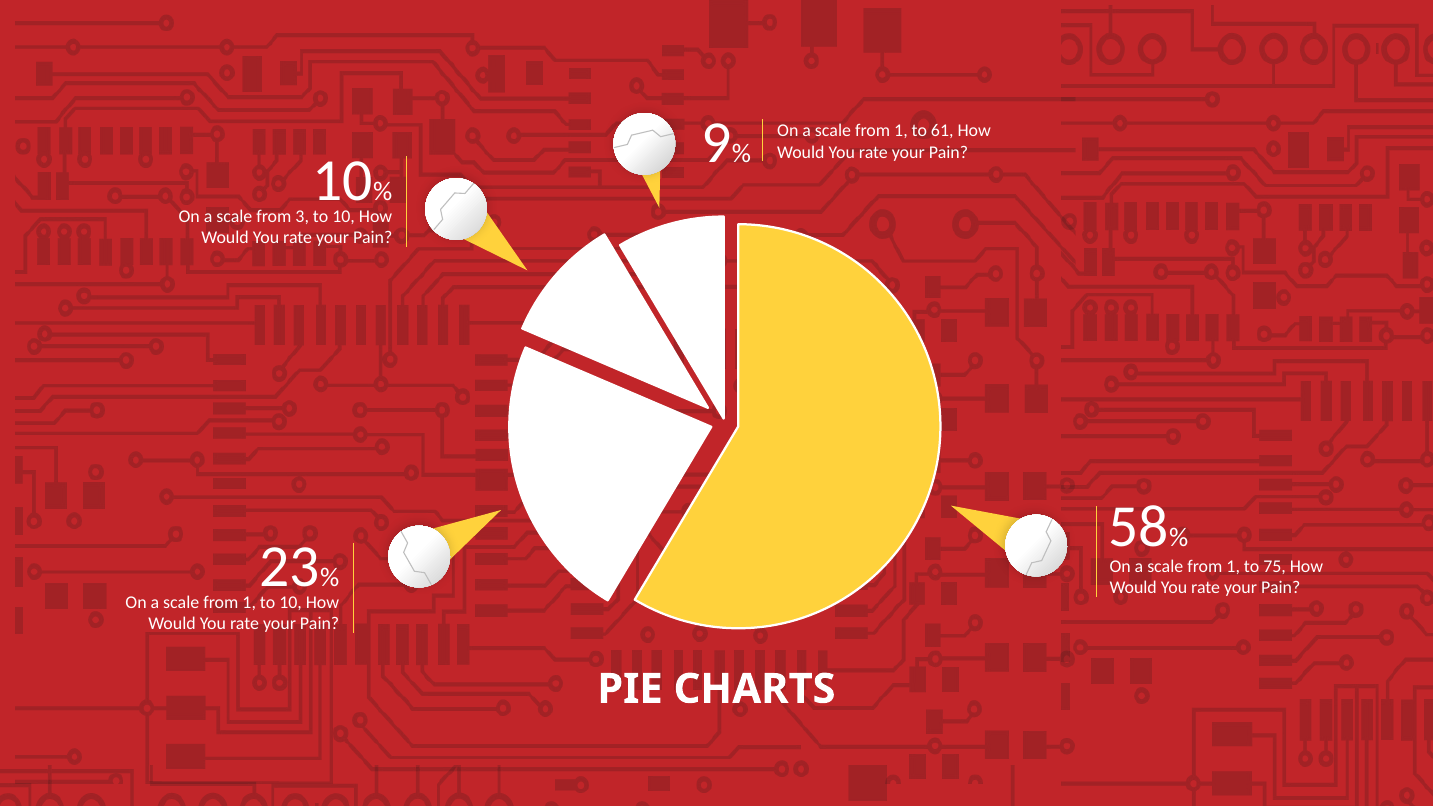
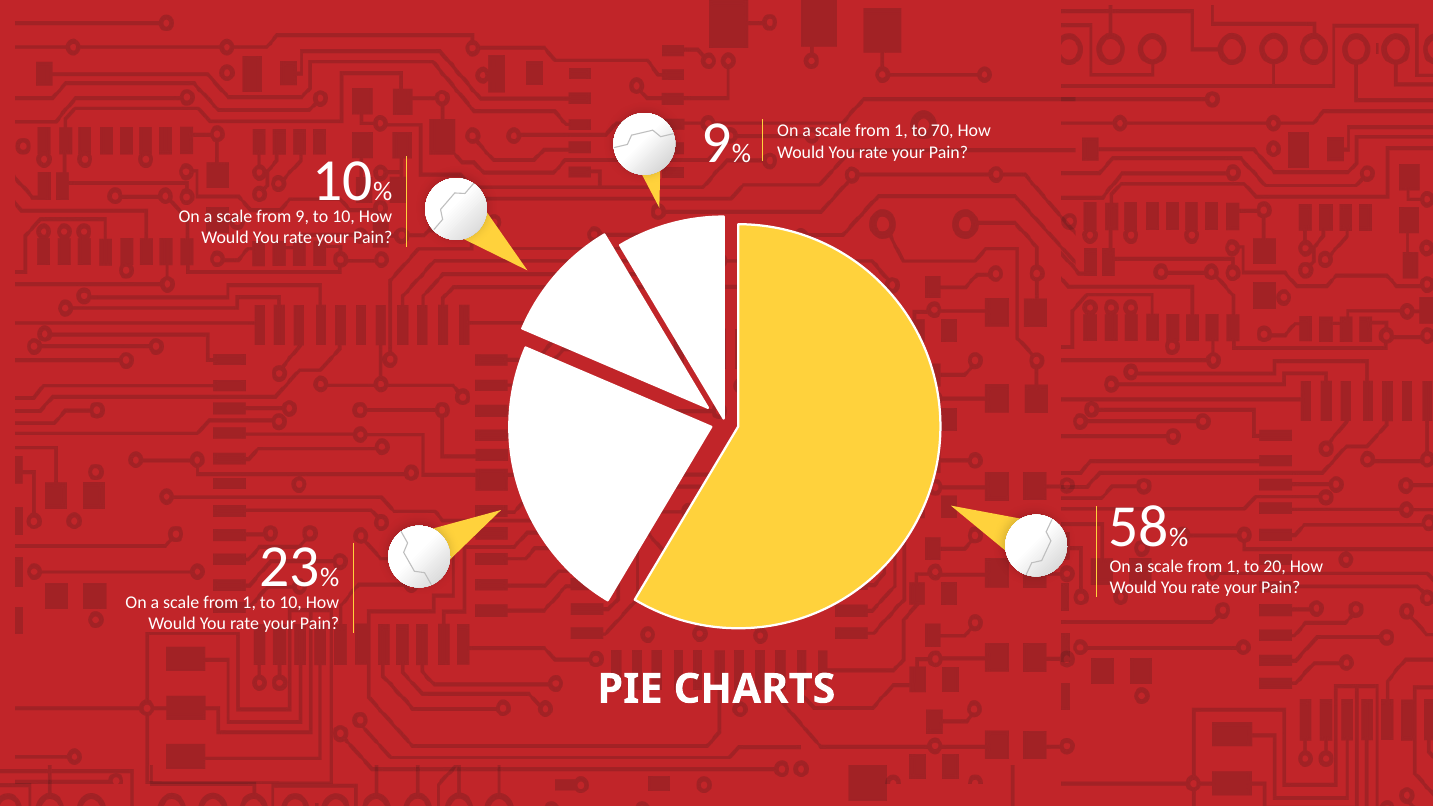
61: 61 -> 70
from 3: 3 -> 9
75: 75 -> 20
